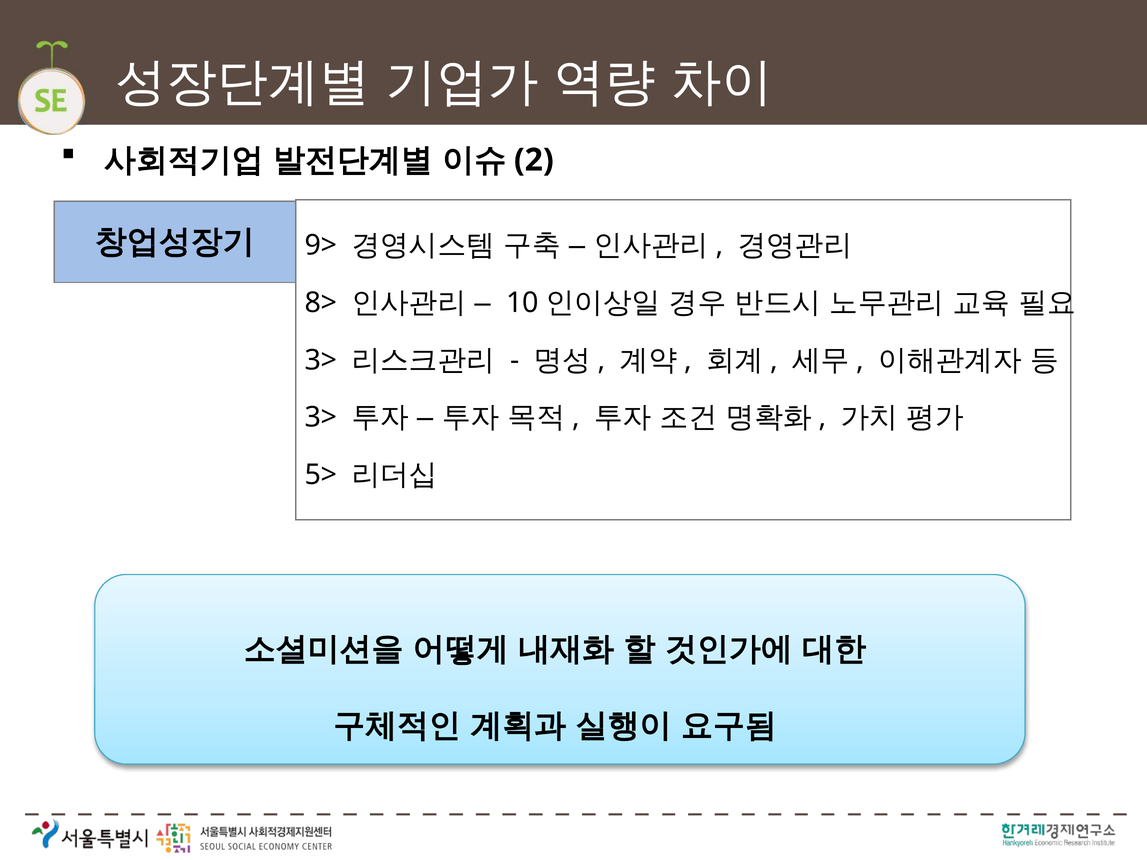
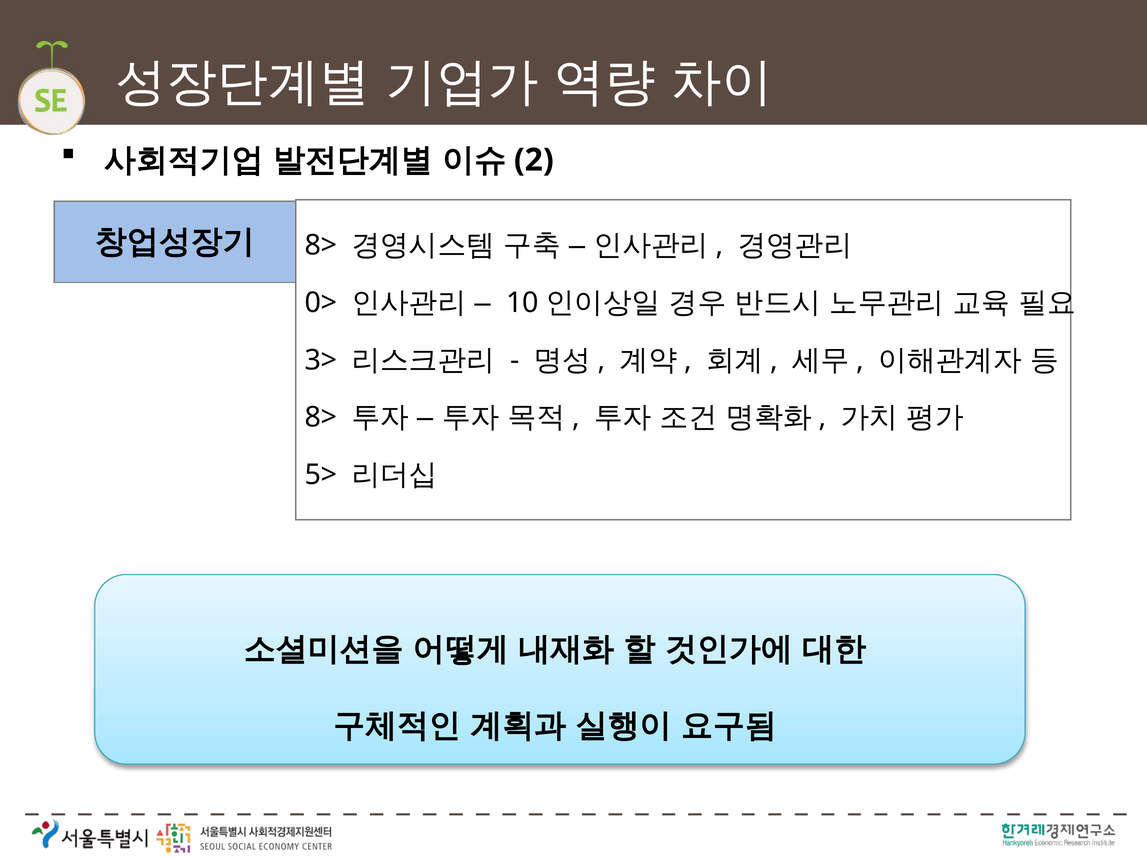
9> at (321, 245): 9> -> 8>
8>: 8> -> 0>
3> at (321, 418): 3> -> 8>
